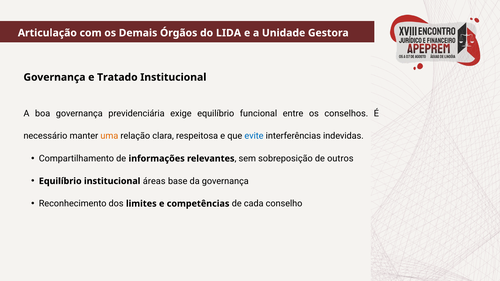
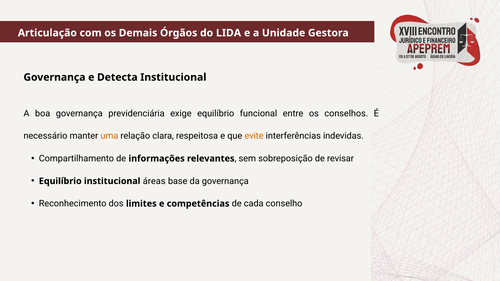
Tratado: Tratado -> Detecta
evite colour: blue -> orange
outros: outros -> revisar
